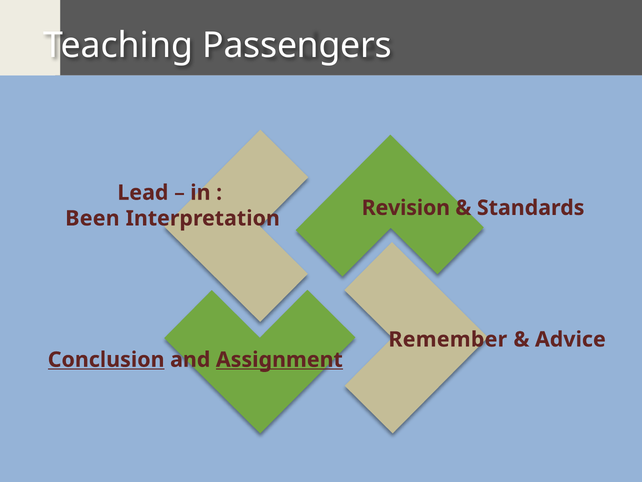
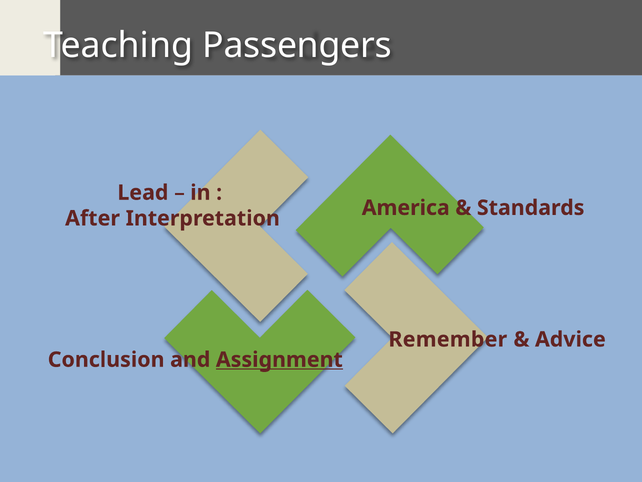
Been: Been -> After
Revision: Revision -> America
Conclusion underline: present -> none
